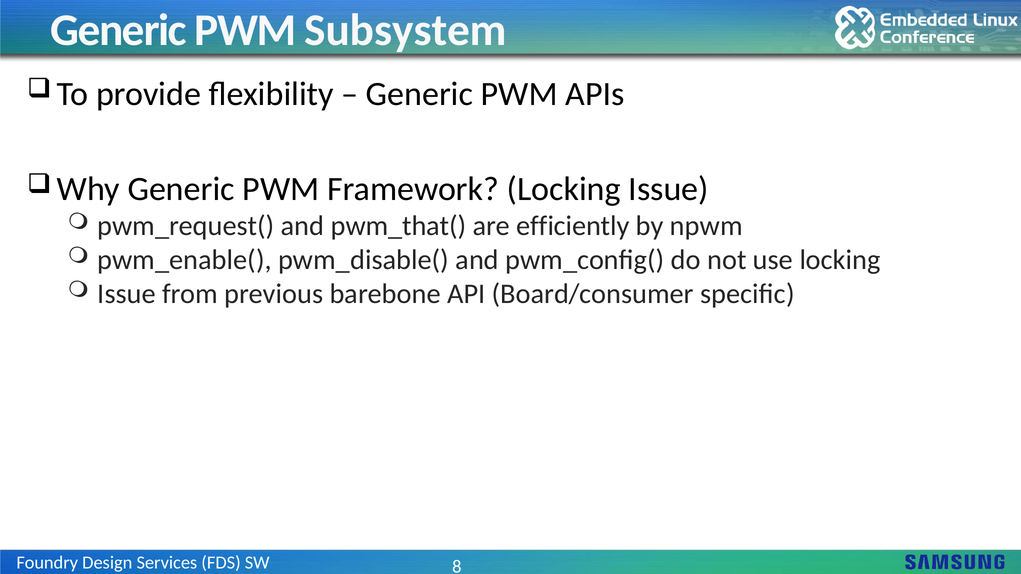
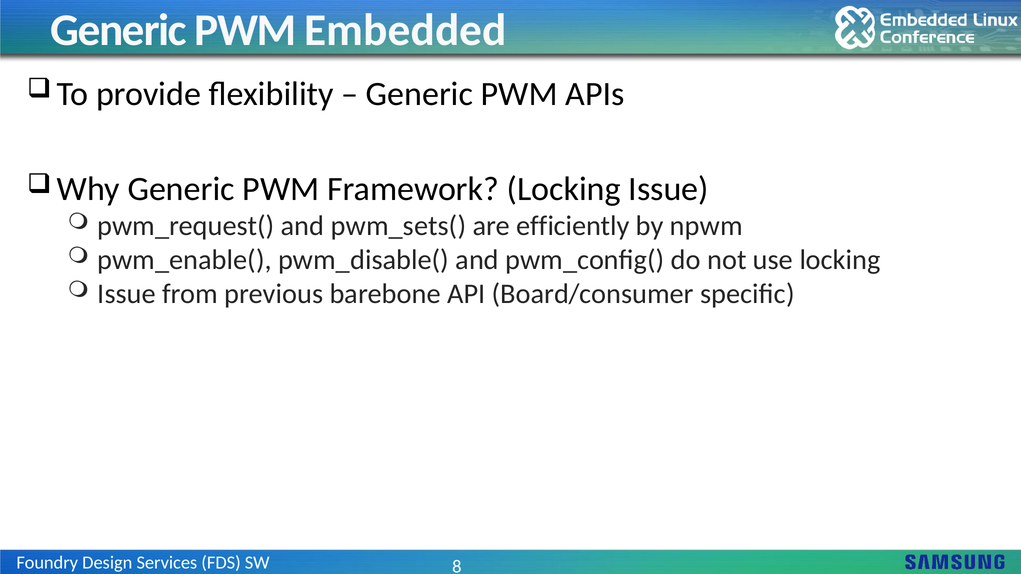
Subsystem: Subsystem -> Embedded
pwm_that(: pwm_that( -> pwm_sets(
